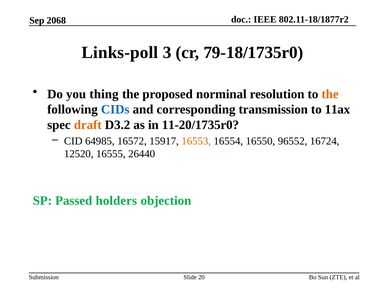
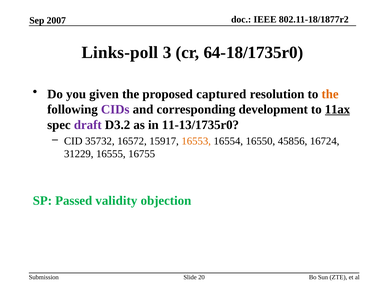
2068: 2068 -> 2007
79-18/1735r0: 79-18/1735r0 -> 64-18/1735r0
thing: thing -> given
norminal: norminal -> captured
CIDs colour: blue -> purple
transmission: transmission -> development
11ax underline: none -> present
draft colour: orange -> purple
11-20/1735r0: 11-20/1735r0 -> 11-13/1735r0
64985: 64985 -> 35732
96552: 96552 -> 45856
12520: 12520 -> 31229
26440: 26440 -> 16755
holders: holders -> validity
